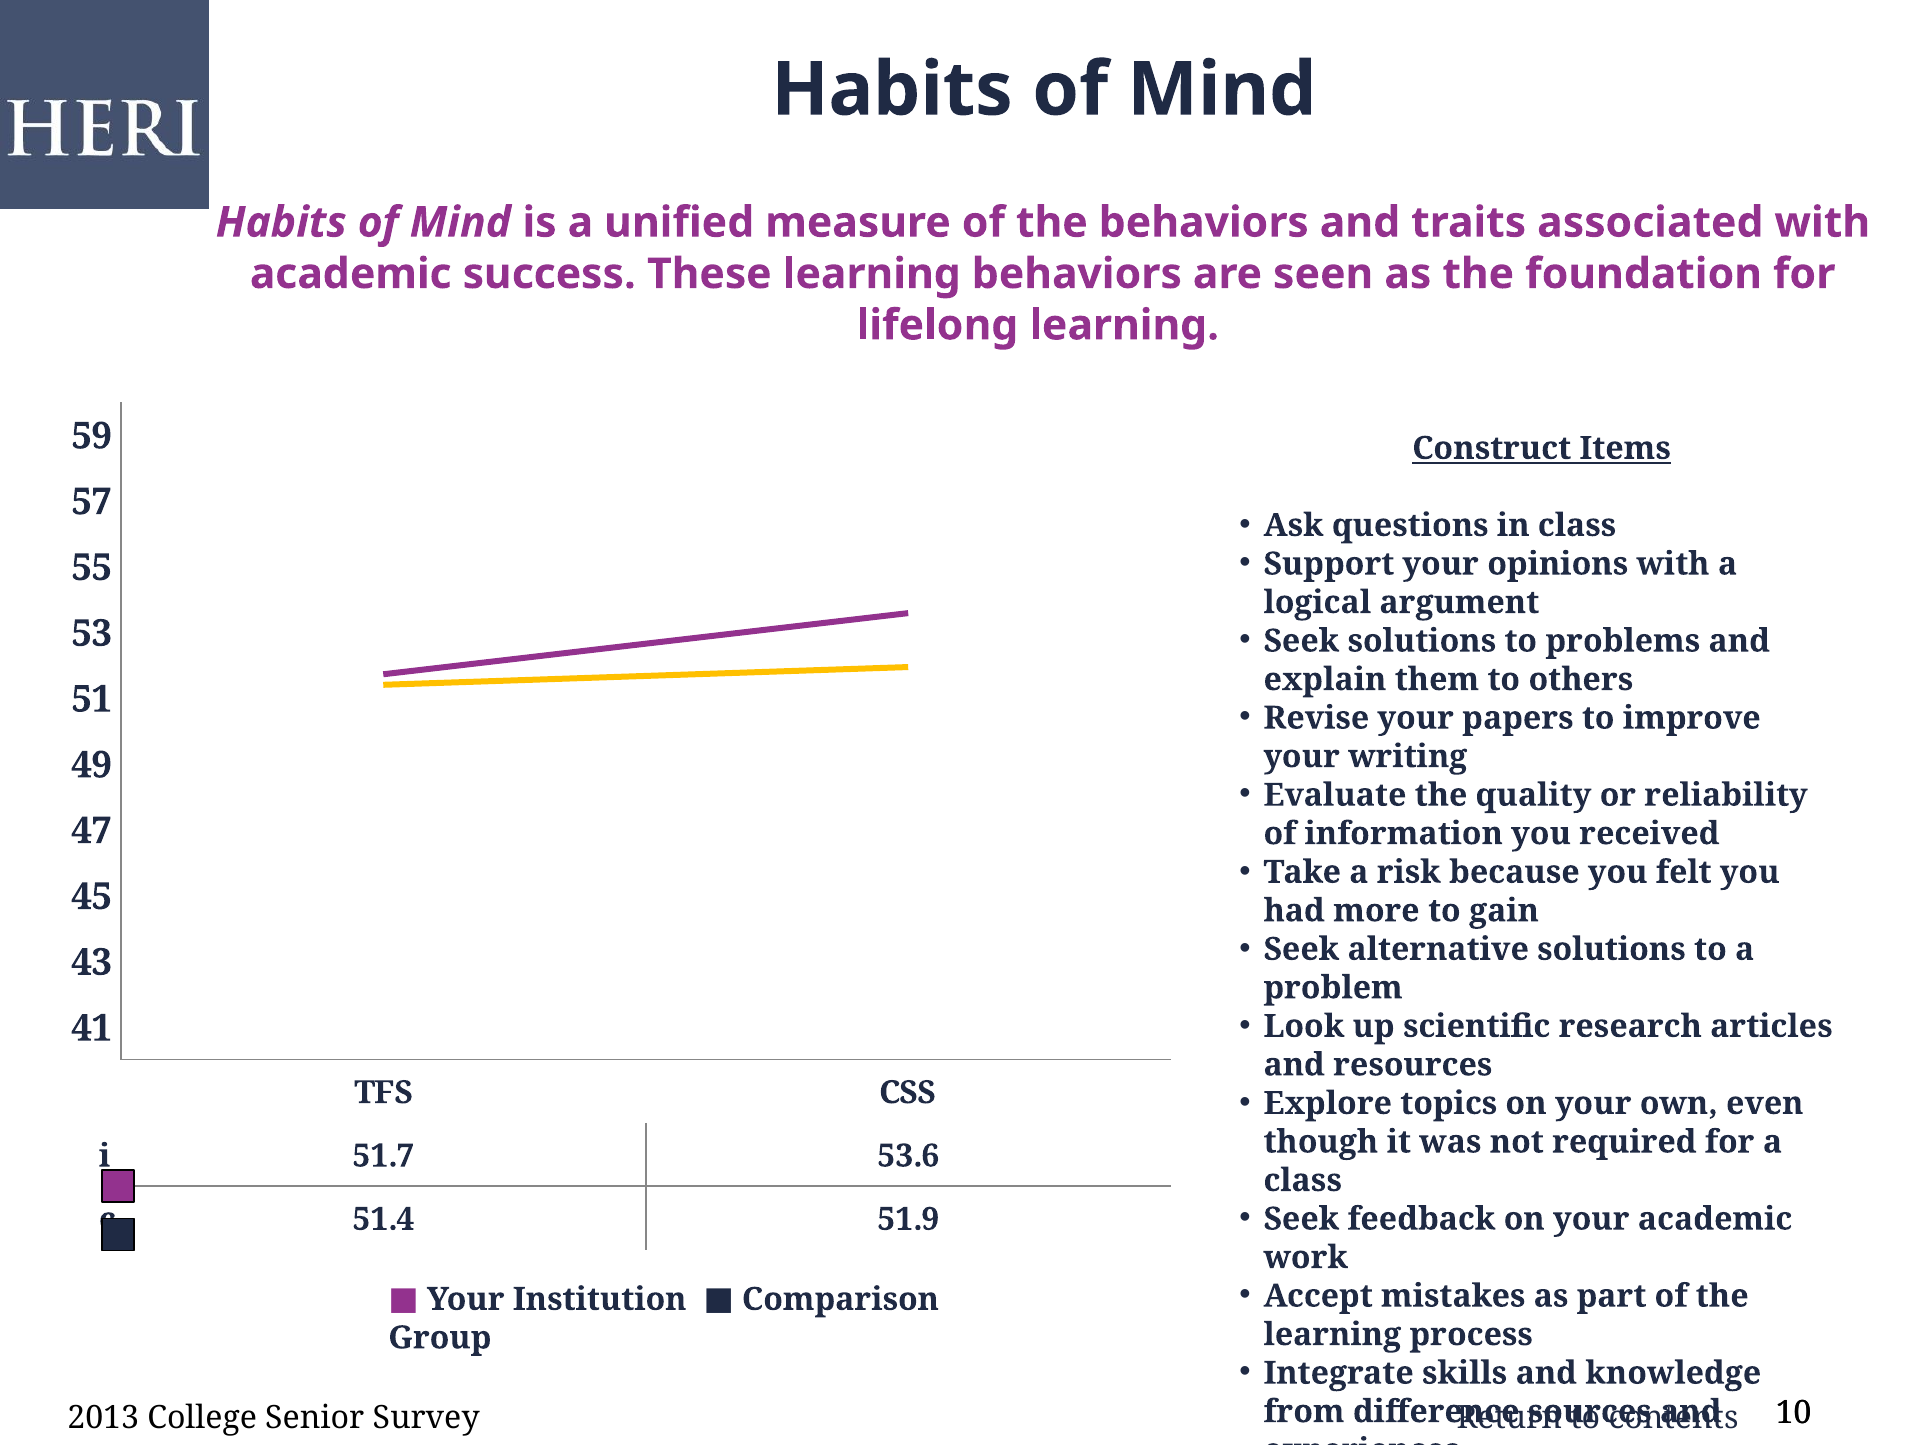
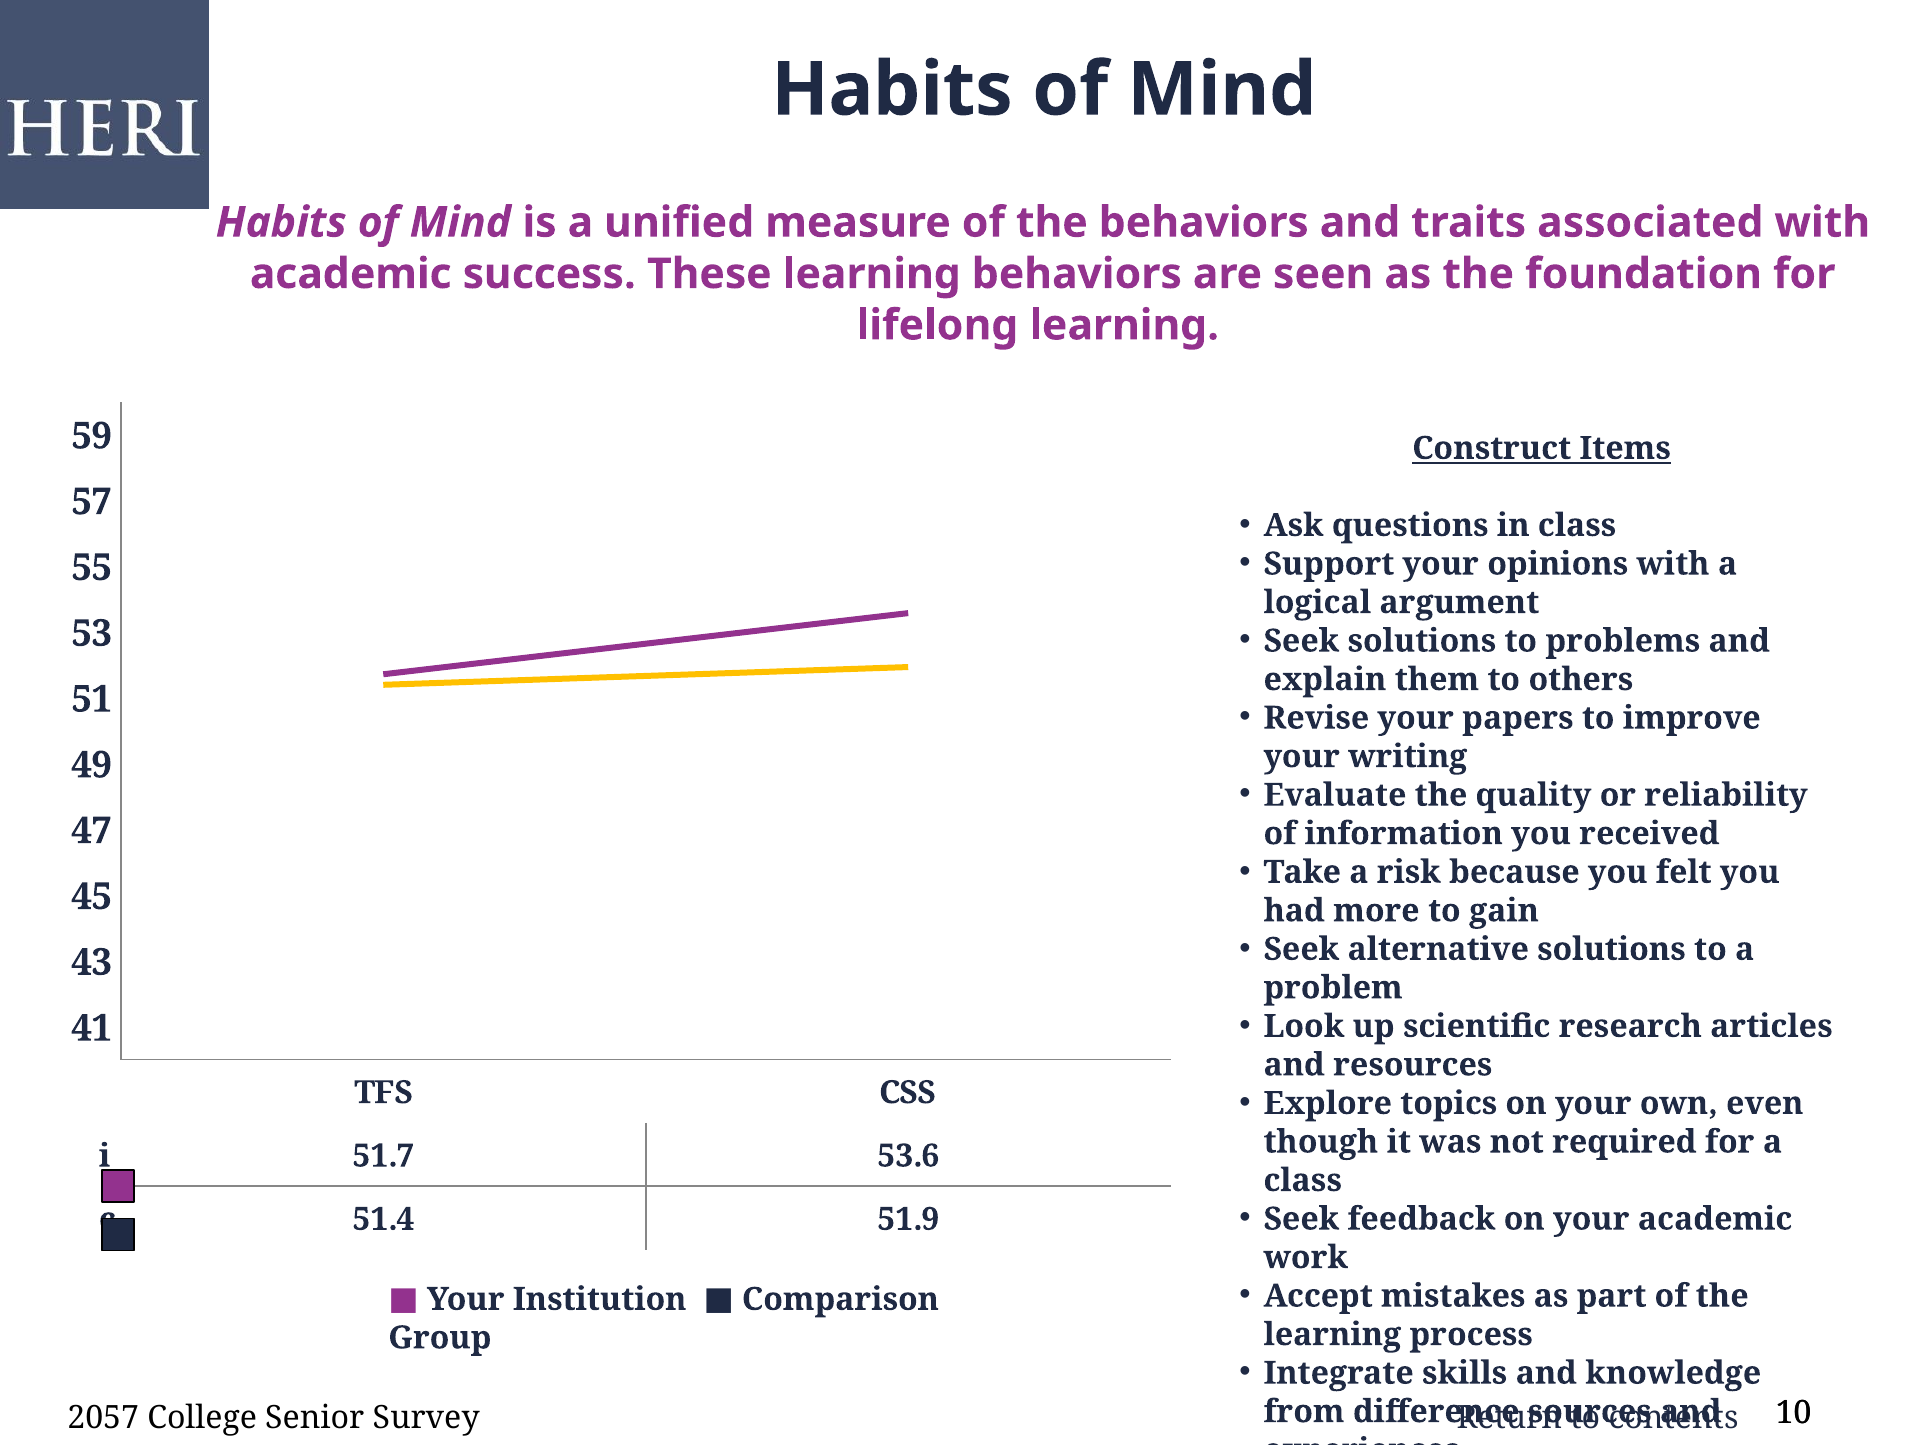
2013: 2013 -> 2057
